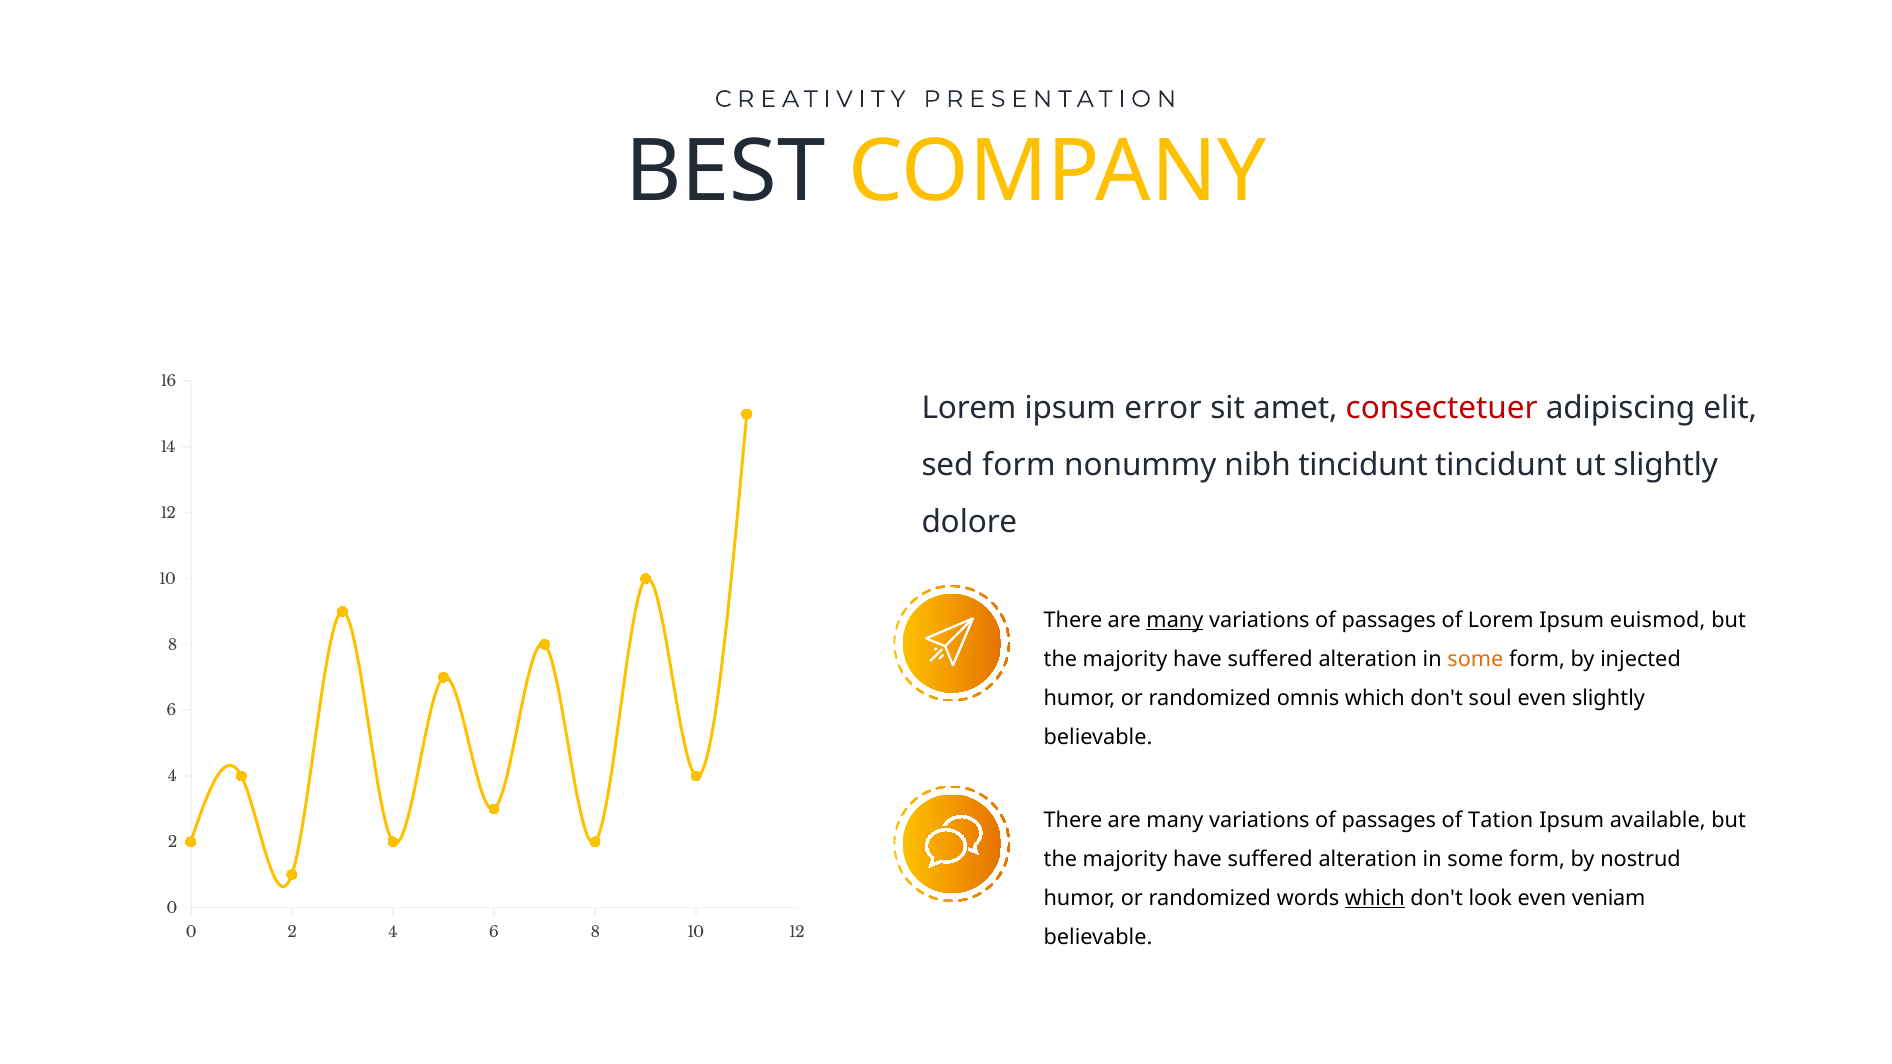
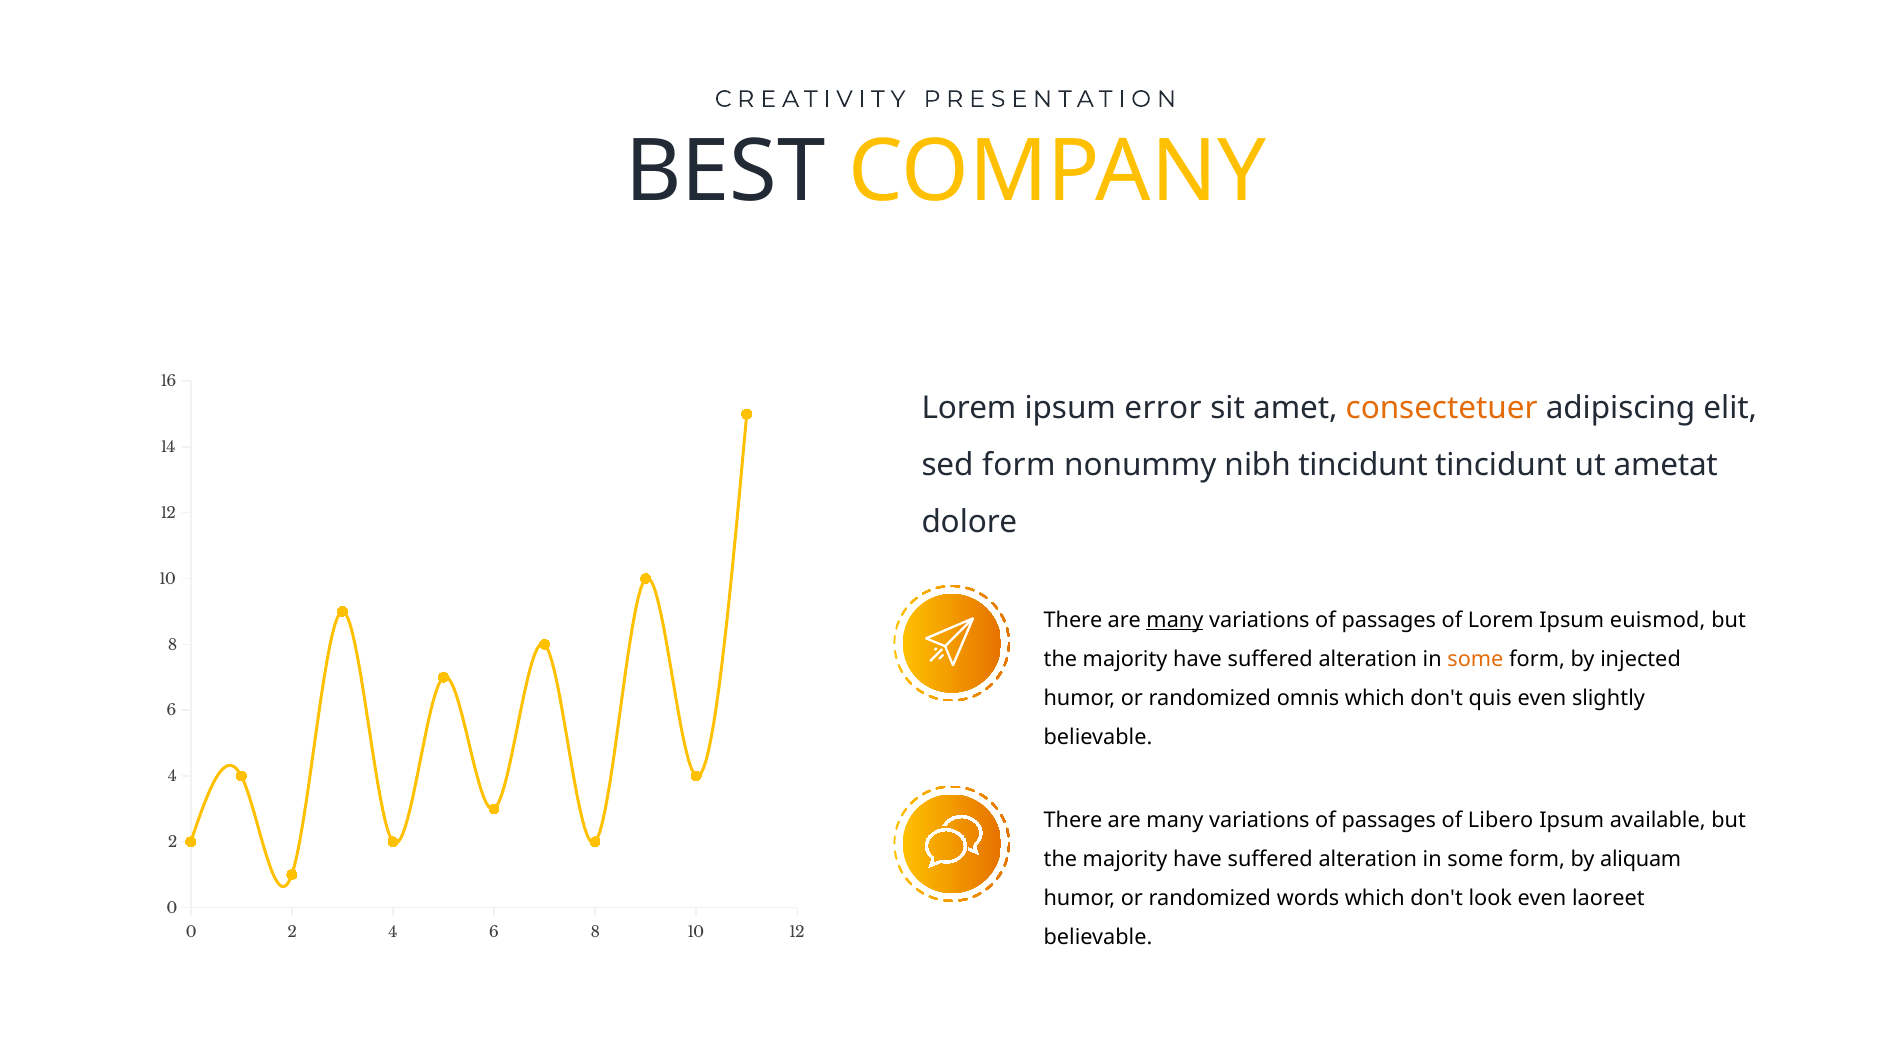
consectetuer colour: red -> orange
ut slightly: slightly -> ametat
soul: soul -> quis
of Tation: Tation -> Libero
nostrud: nostrud -> aliquam
which at (1375, 899) underline: present -> none
veniam: veniam -> laoreet
